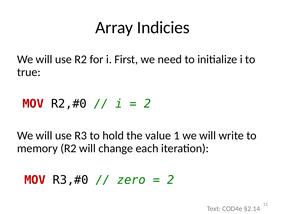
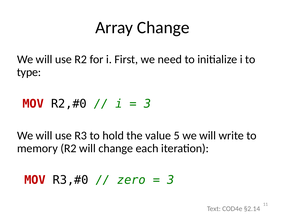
Array Indicies: Indicies -> Change
true: true -> type
2 at (147, 104): 2 -> 3
1: 1 -> 5
2 at (171, 180): 2 -> 3
